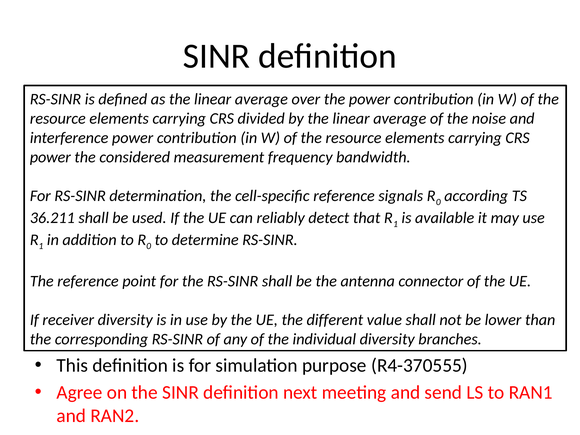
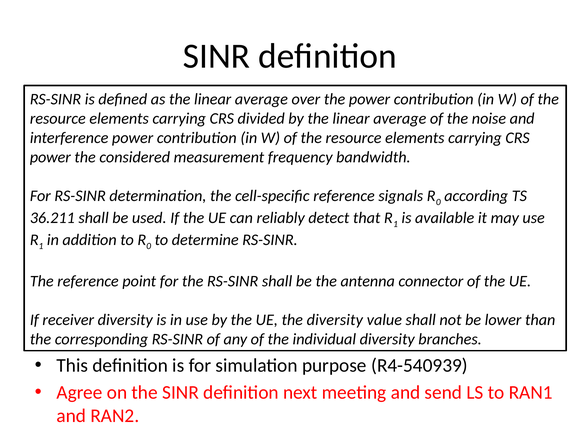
the different: different -> diversity
R4-370555: R4-370555 -> R4-540939
